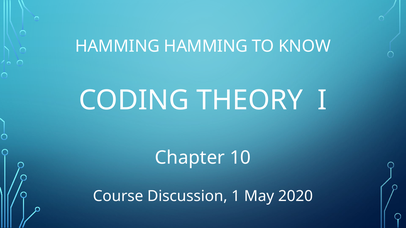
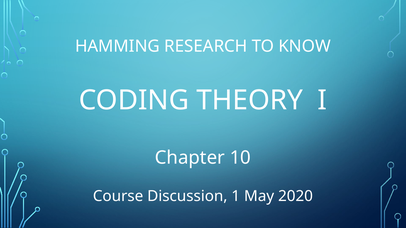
HAMMING HAMMING: HAMMING -> RESEARCH
